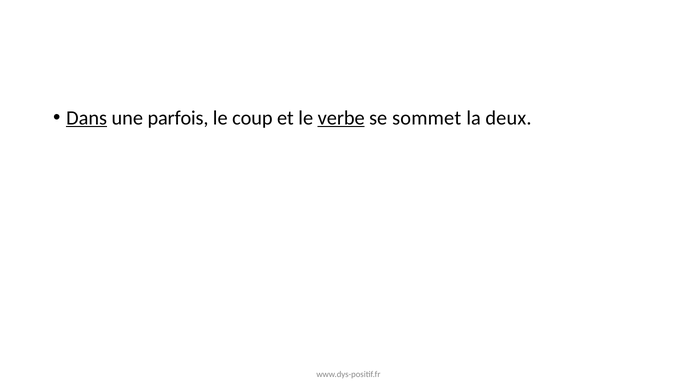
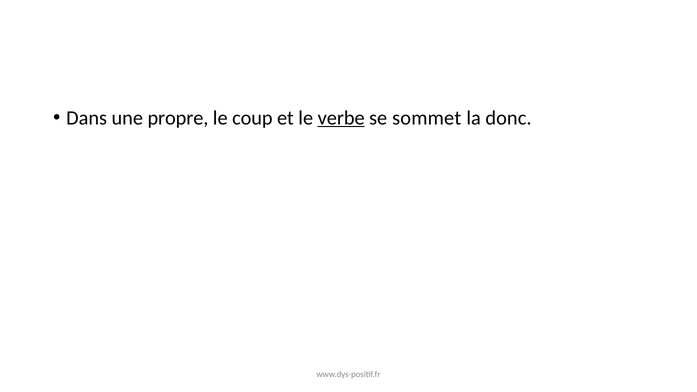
Dans underline: present -> none
parfois: parfois -> propre
deux: deux -> donc
